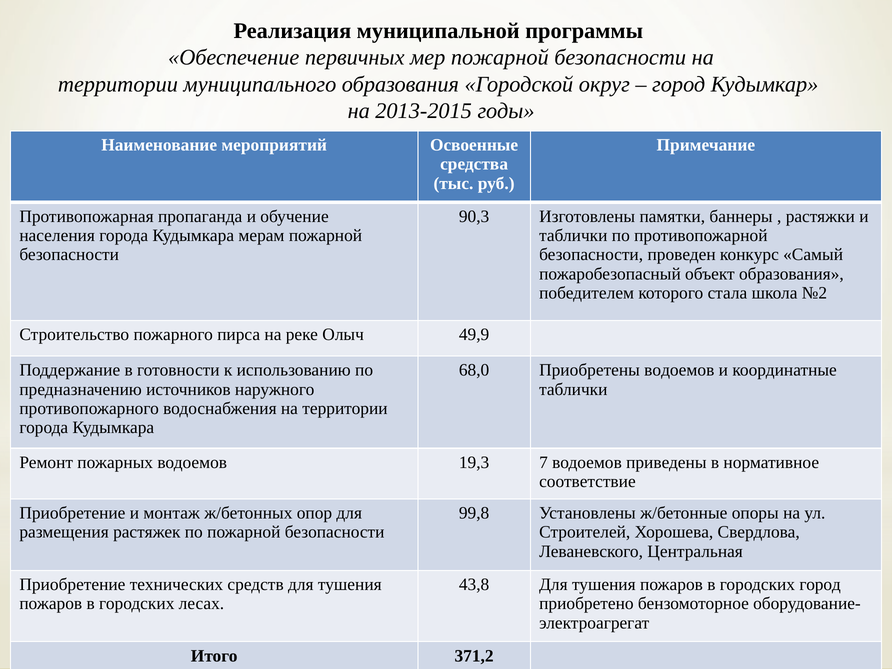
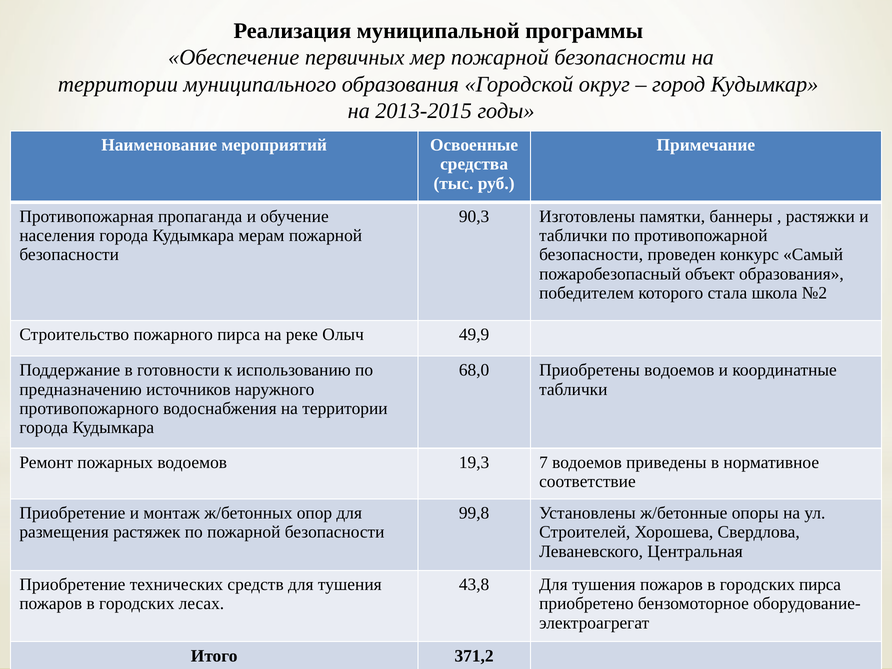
городских город: город -> пирса
